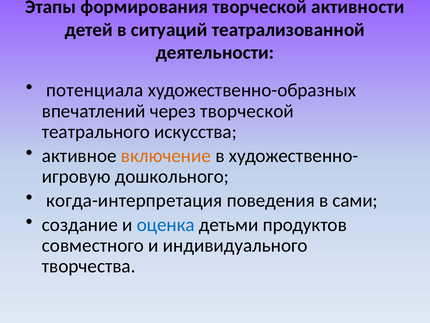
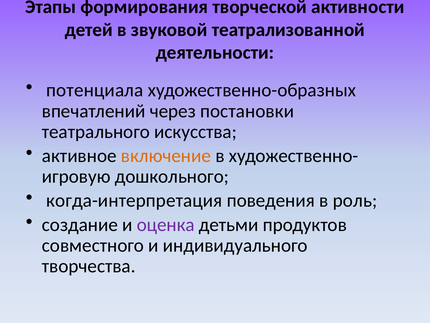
ситуаций: ситуаций -> звуковой
через творческой: творческой -> постановки
сами: сами -> роль
оценка colour: blue -> purple
